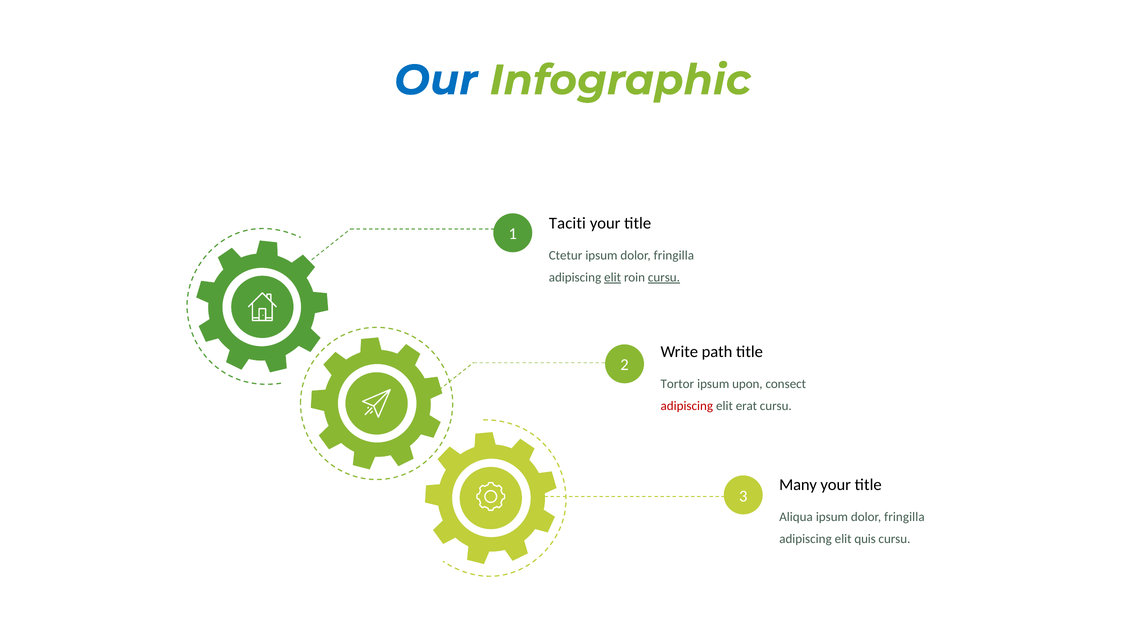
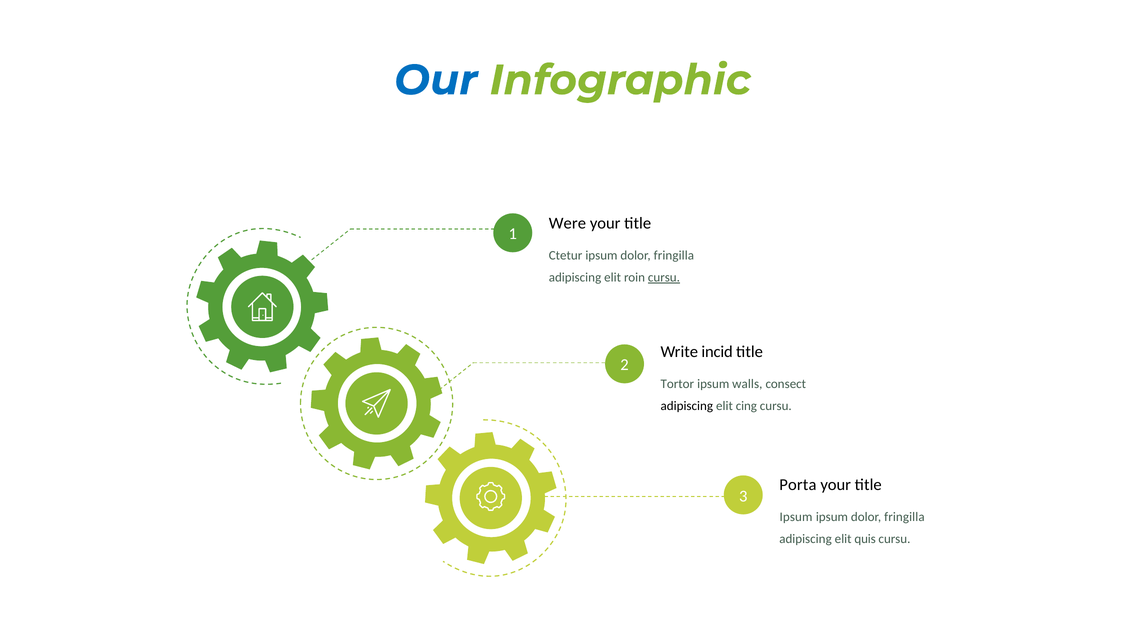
Taciti: Taciti -> Were
elit at (613, 277) underline: present -> none
path: path -> incid
upon: upon -> walls
adipiscing at (687, 406) colour: red -> black
erat: erat -> cing
Many: Many -> Porta
Aliqua at (796, 517): Aliqua -> Ipsum
